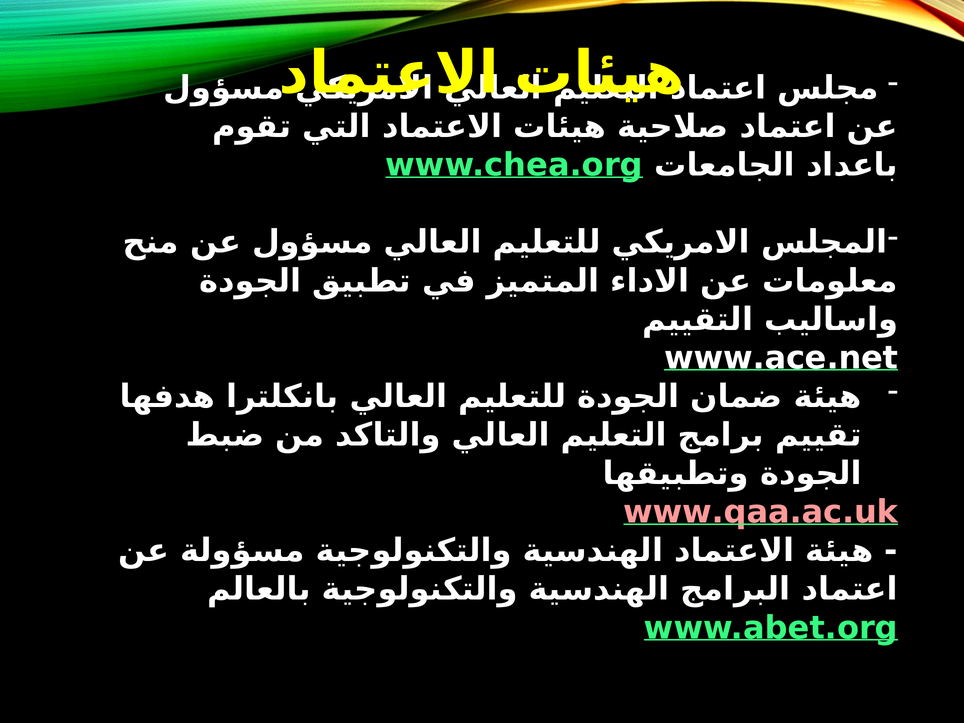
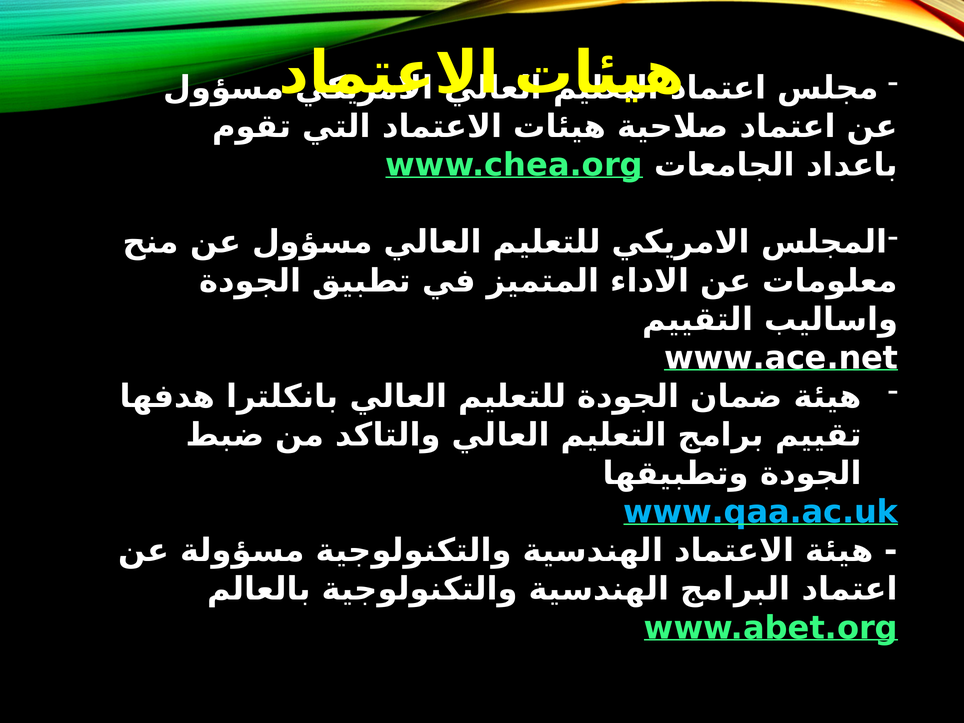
www.qaa.ac.uk colour: pink -> light blue
